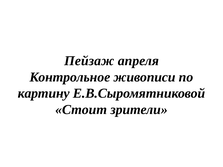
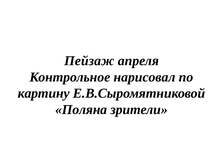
живописи: живописи -> нарисовал
Стоит: Стоит -> Поляна
